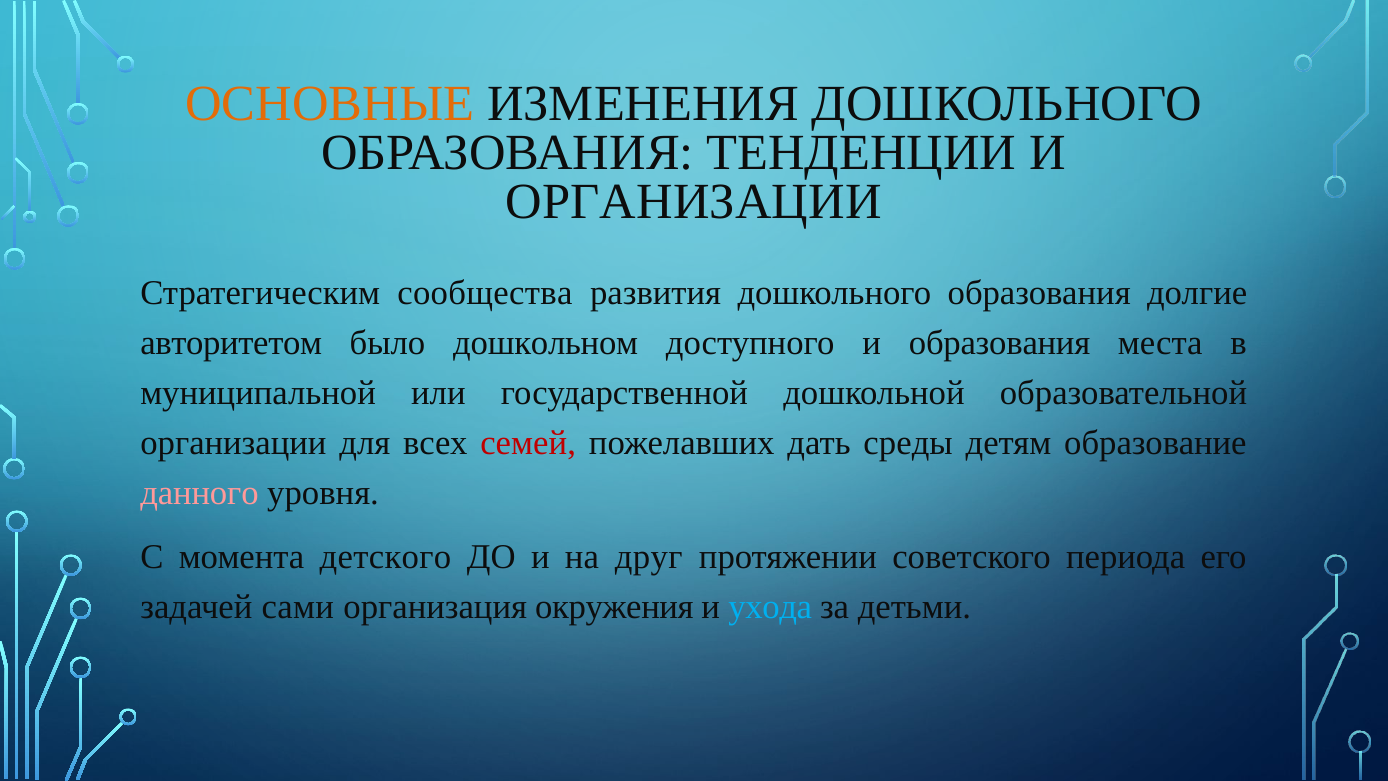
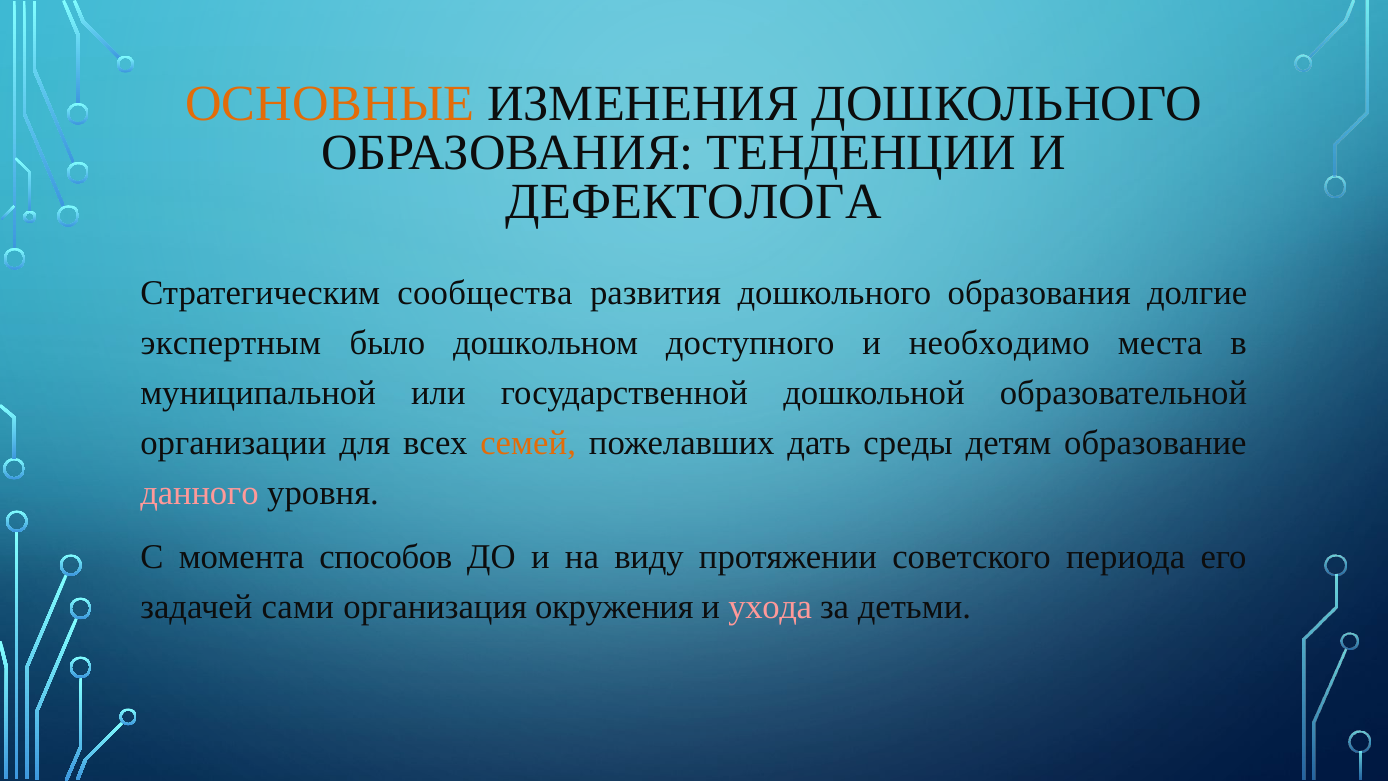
ОРГАНИЗАЦИИ at (694, 202): ОРГАНИЗАЦИИ -> ДЕФЕКТОЛОГА
авторитетом: авторитетом -> экспертным
и образования: образования -> необходимо
семей colour: red -> orange
детского: детского -> способов
друг: друг -> виду
ухода colour: light blue -> pink
